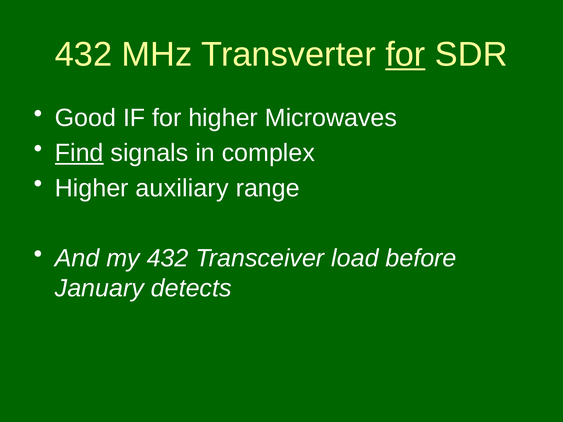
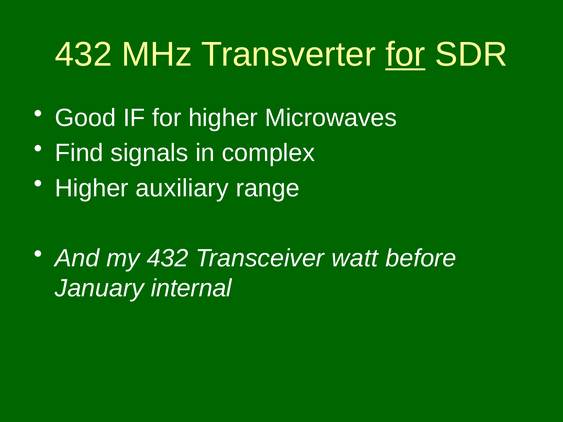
Find underline: present -> none
load: load -> watt
detects: detects -> internal
